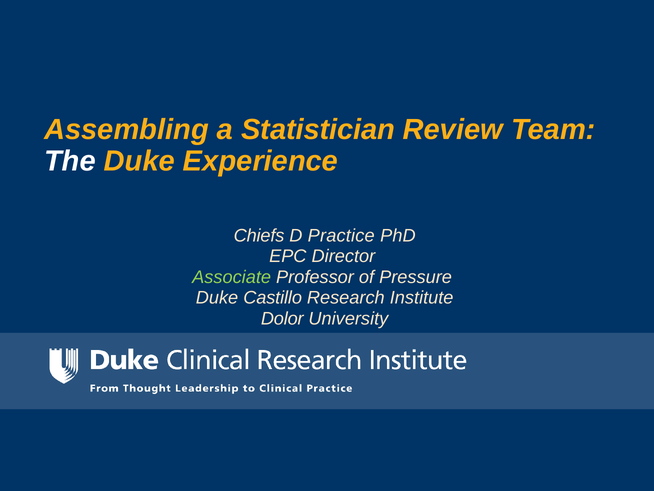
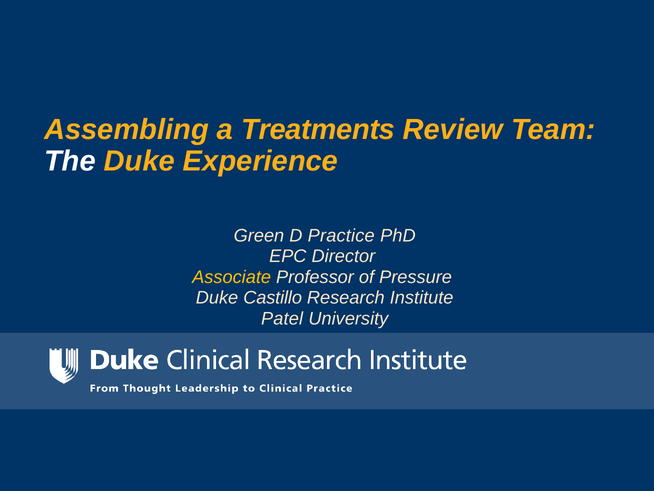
Statistician: Statistician -> Treatments
Chiefs: Chiefs -> Green
Associate colour: light green -> yellow
Dolor: Dolor -> Patel
